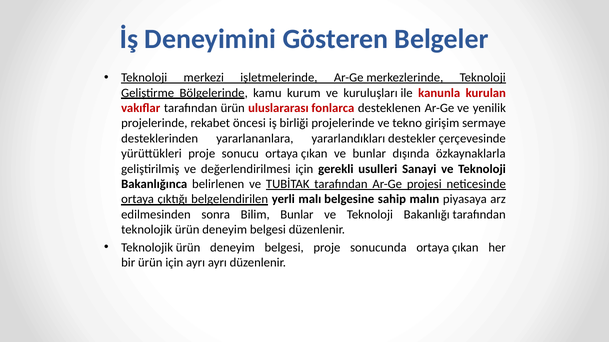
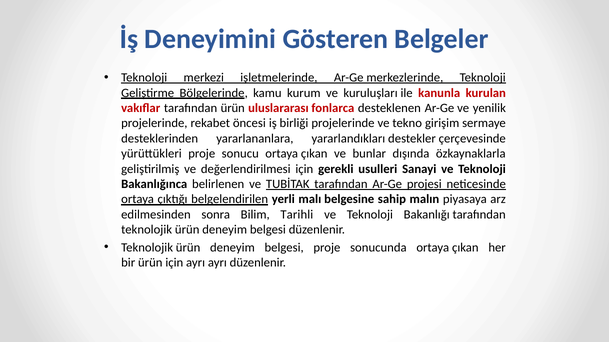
Bilim Bunlar: Bunlar -> Tarihli
